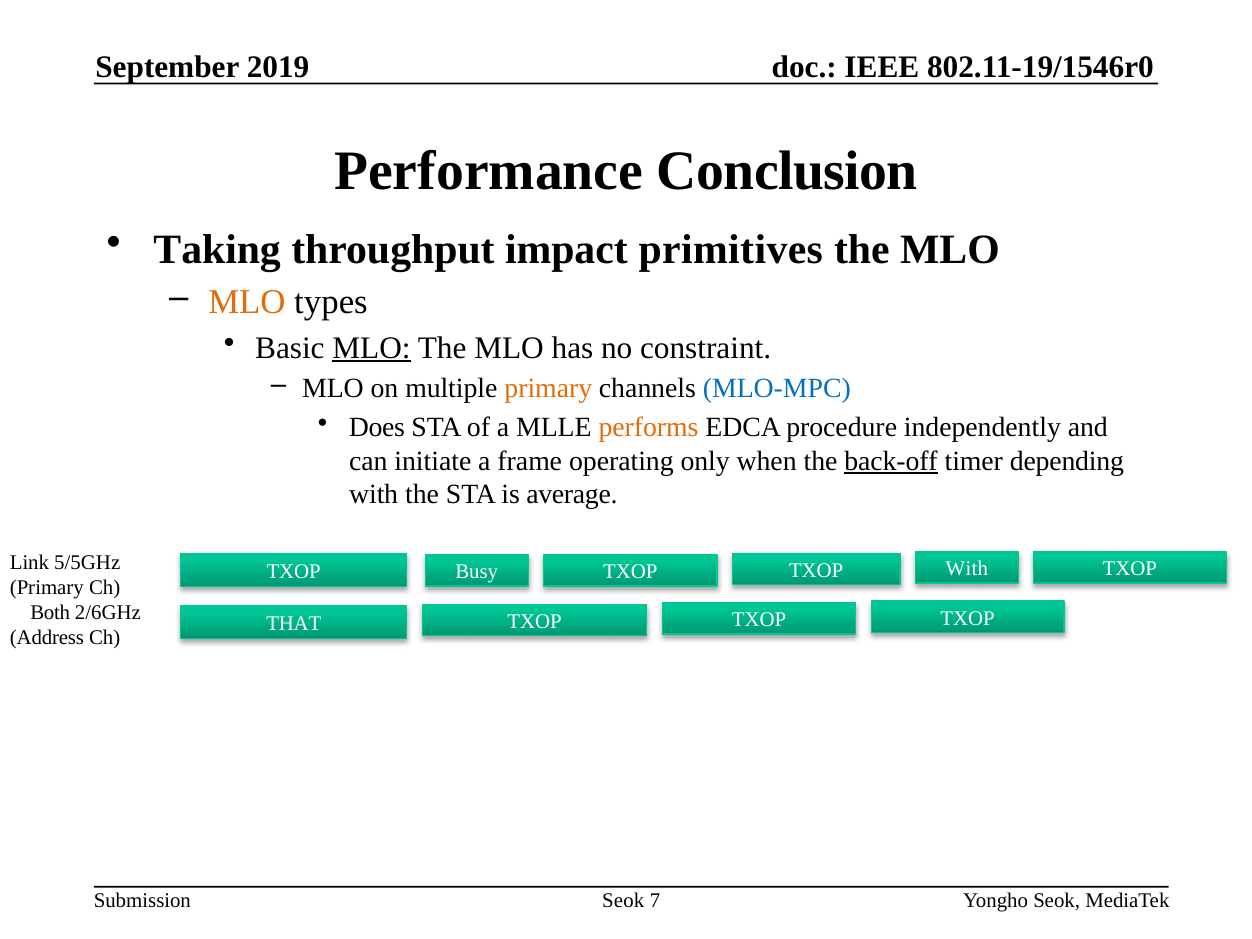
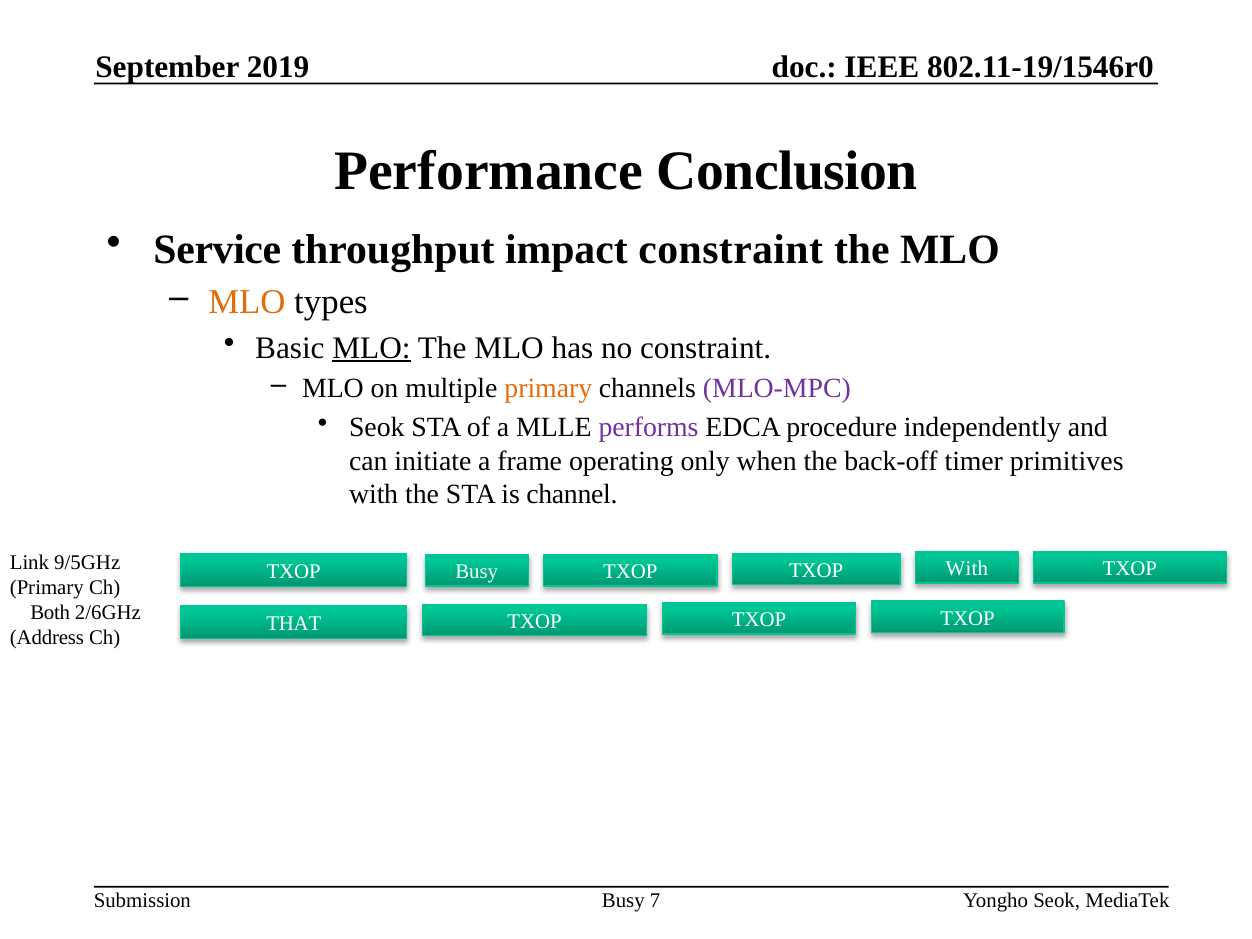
Taking: Taking -> Service
impact primitives: primitives -> constraint
MLO-MPC colour: blue -> purple
Does at (377, 428): Does -> Seok
performs colour: orange -> purple
back-off underline: present -> none
depending: depending -> primitives
average: average -> channel
5/5GHz: 5/5GHz -> 9/5GHz
Seok at (623, 901): Seok -> Busy
